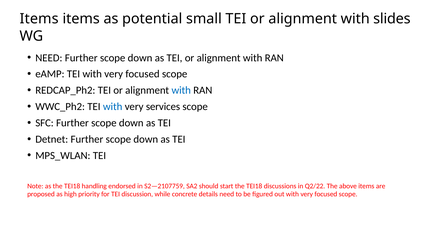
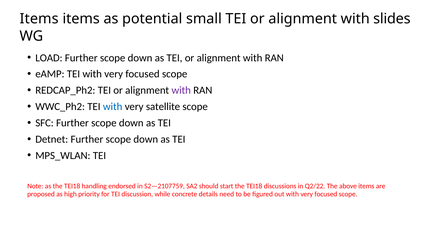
NEED at (49, 58): NEED -> LOAD
with at (181, 90) colour: blue -> purple
services: services -> satellite
